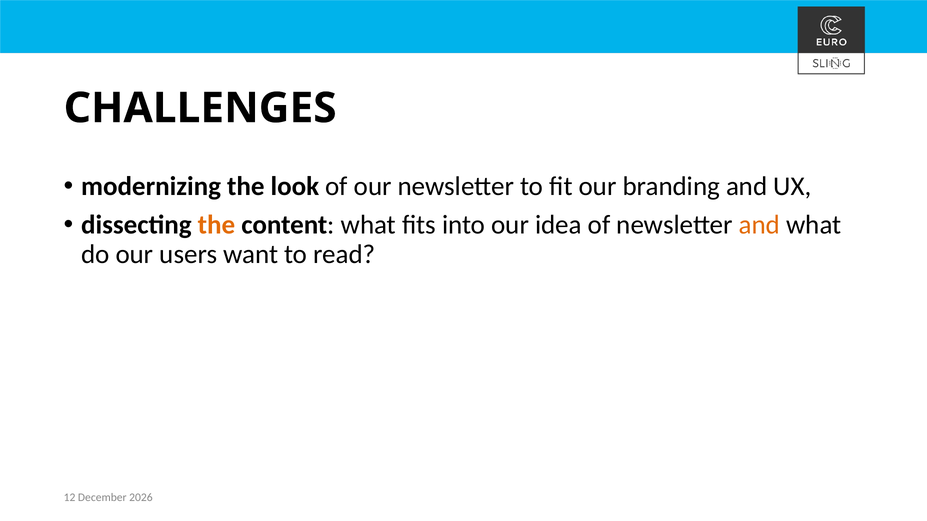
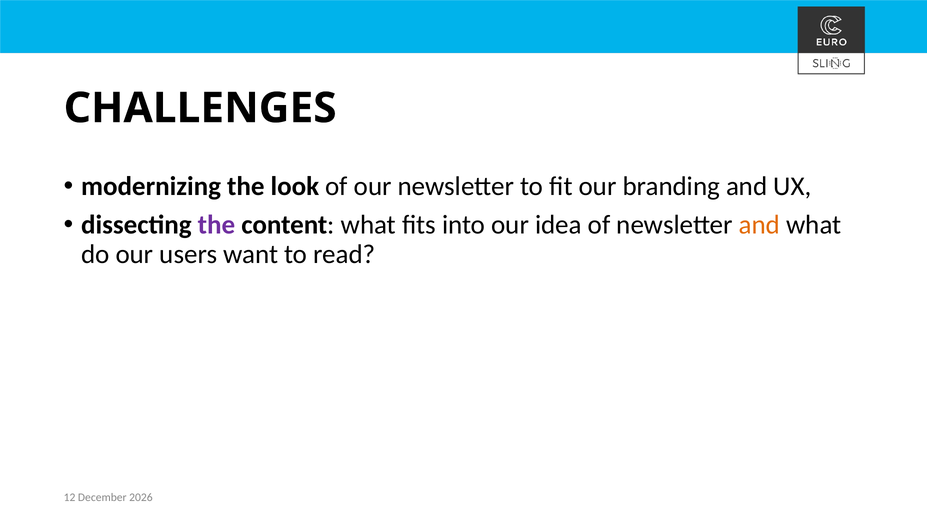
the at (216, 225) colour: orange -> purple
